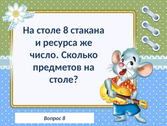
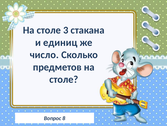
столе 8: 8 -> 3
ресурса: ресурса -> единиц
